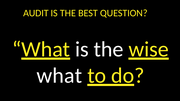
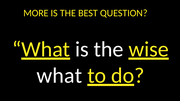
AUDIT: AUDIT -> MORE
